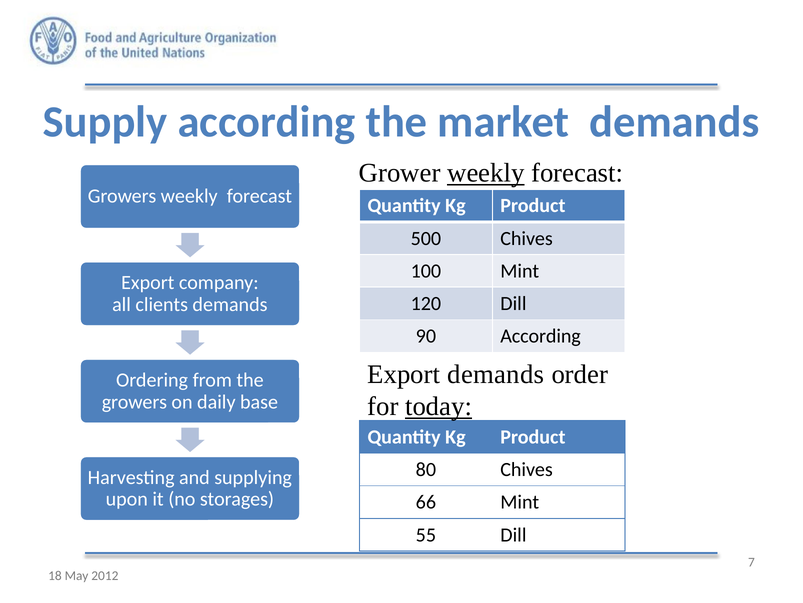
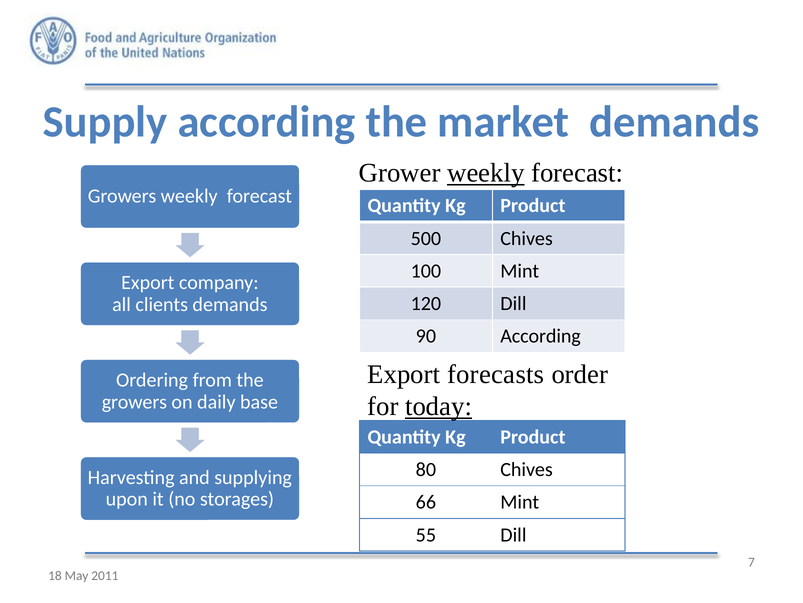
Export demands: demands -> forecasts
2012: 2012 -> 2011
